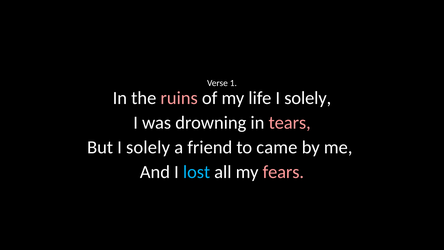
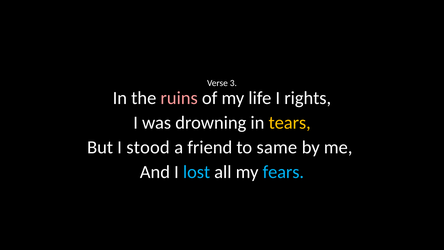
1: 1 -> 3
life I solely: solely -> rights
tears colour: pink -> yellow
But I solely: solely -> stood
came: came -> same
fears colour: pink -> light blue
